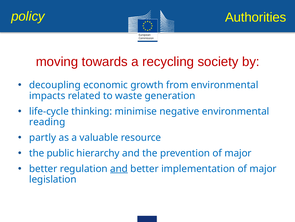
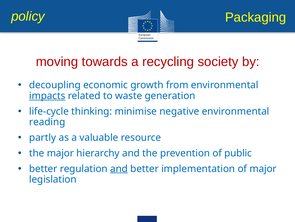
Authorities: Authorities -> Packaging
impacts underline: none -> present
the public: public -> major
prevention of major: major -> public
